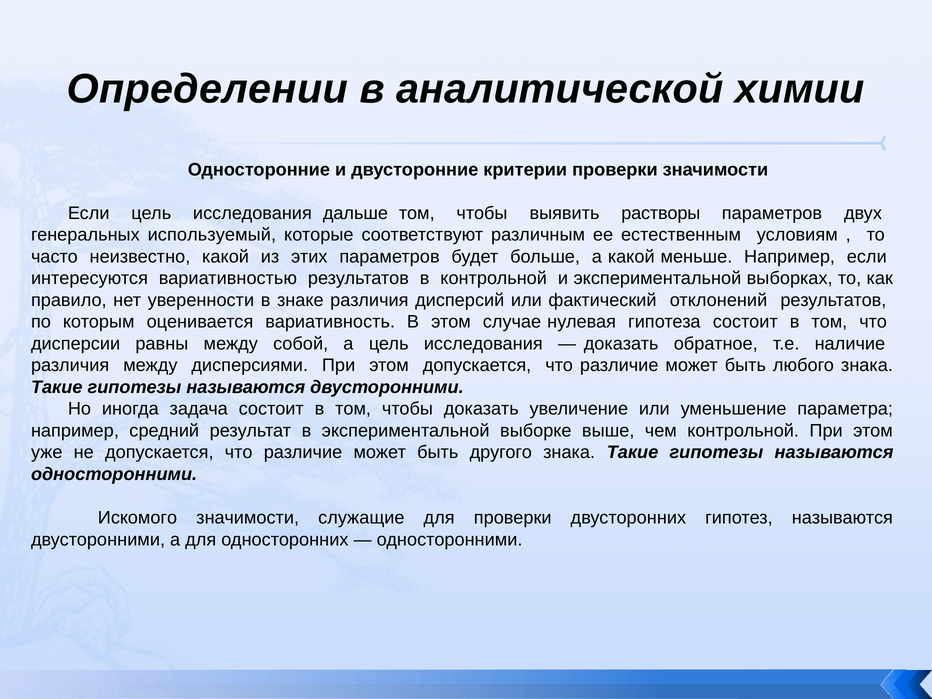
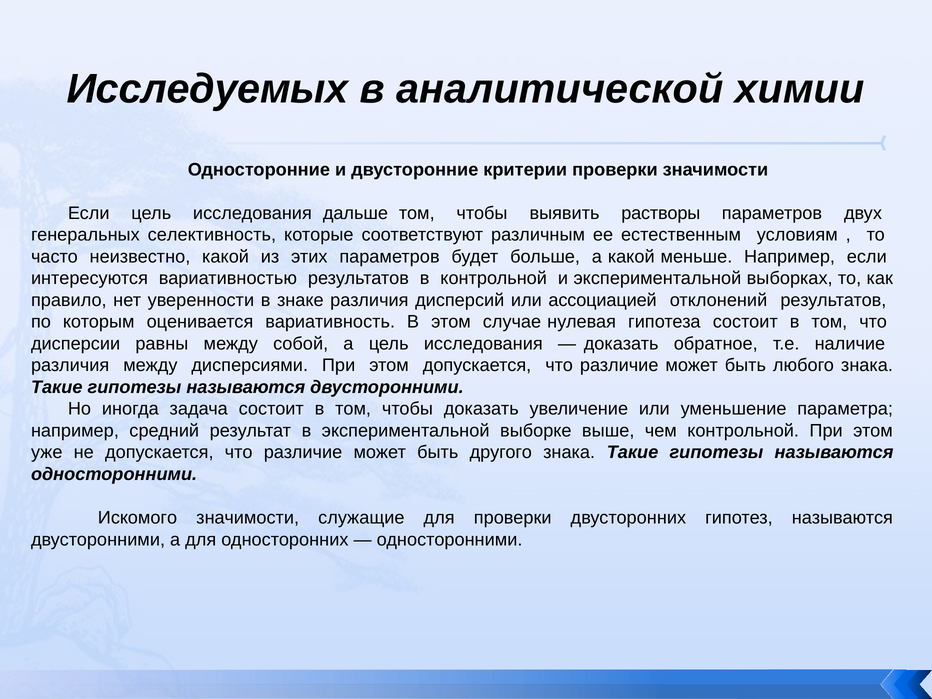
Определении: Определении -> Исследуемых
используемый: используемый -> селективность
фактический: фактический -> ассоциацией
